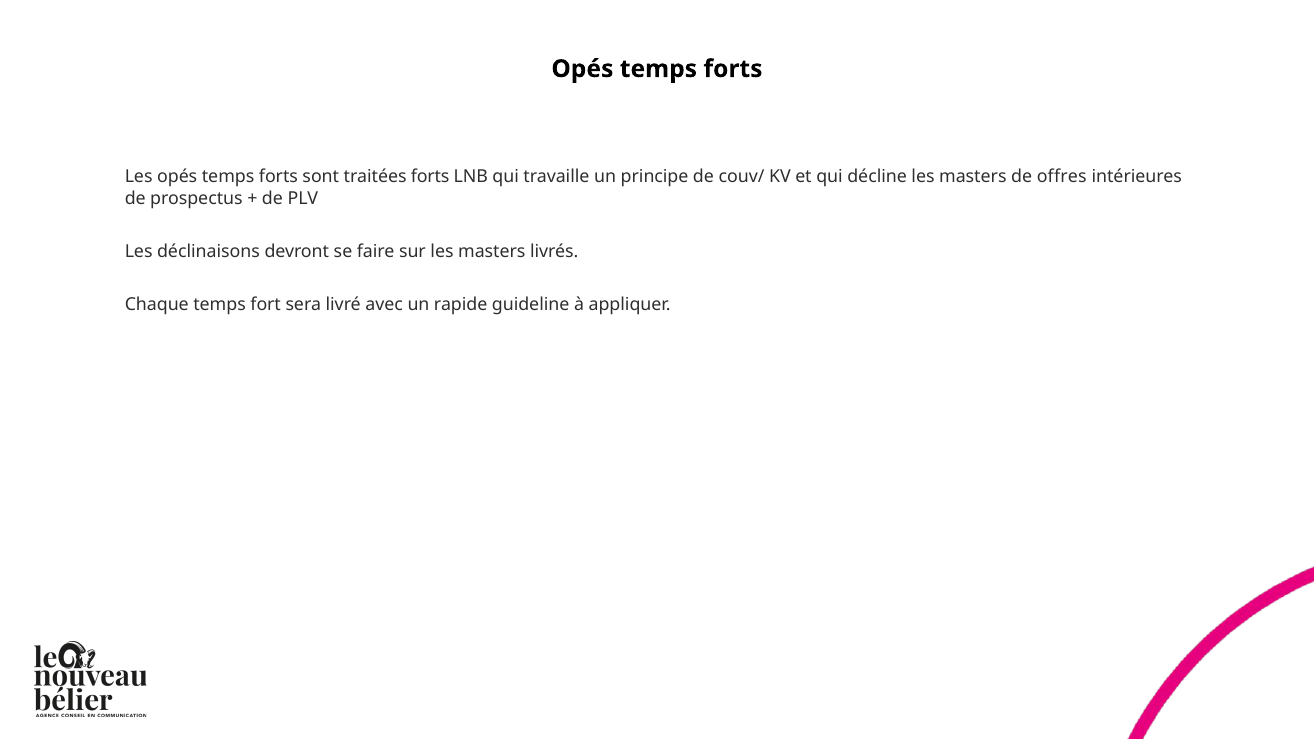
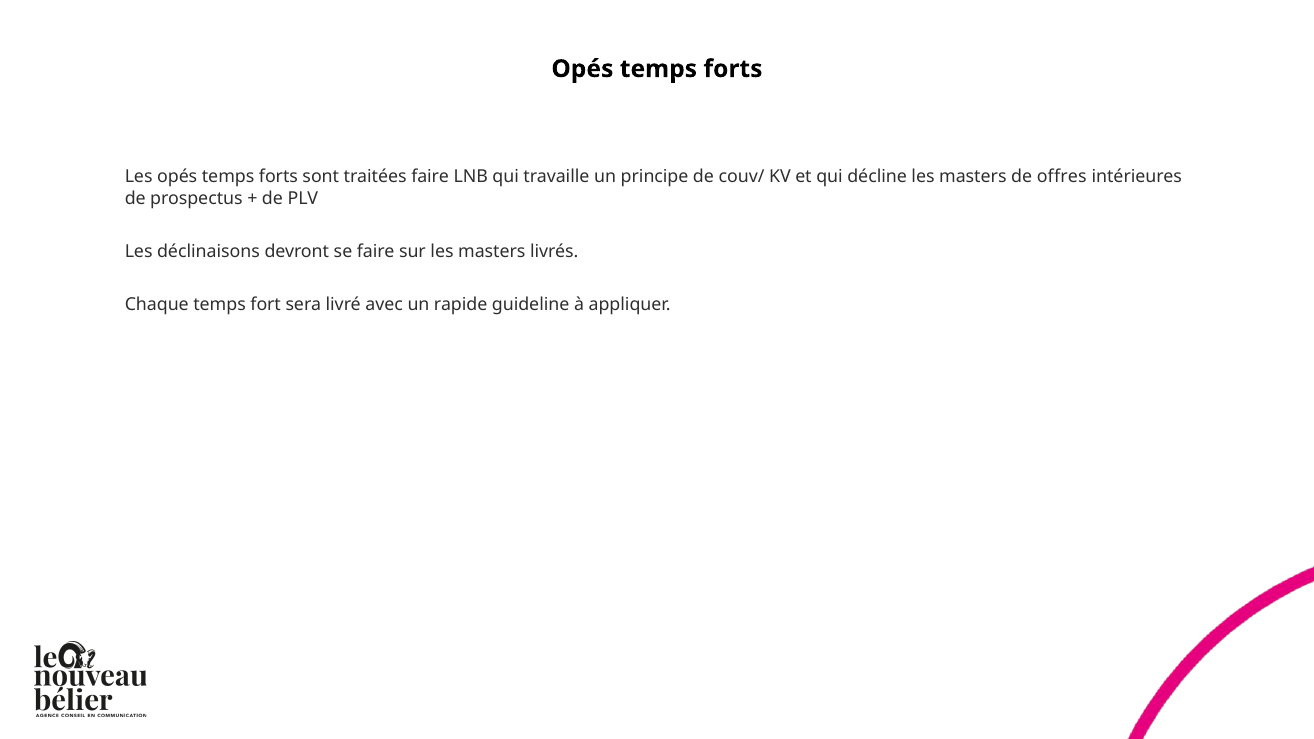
traitées forts: forts -> faire
